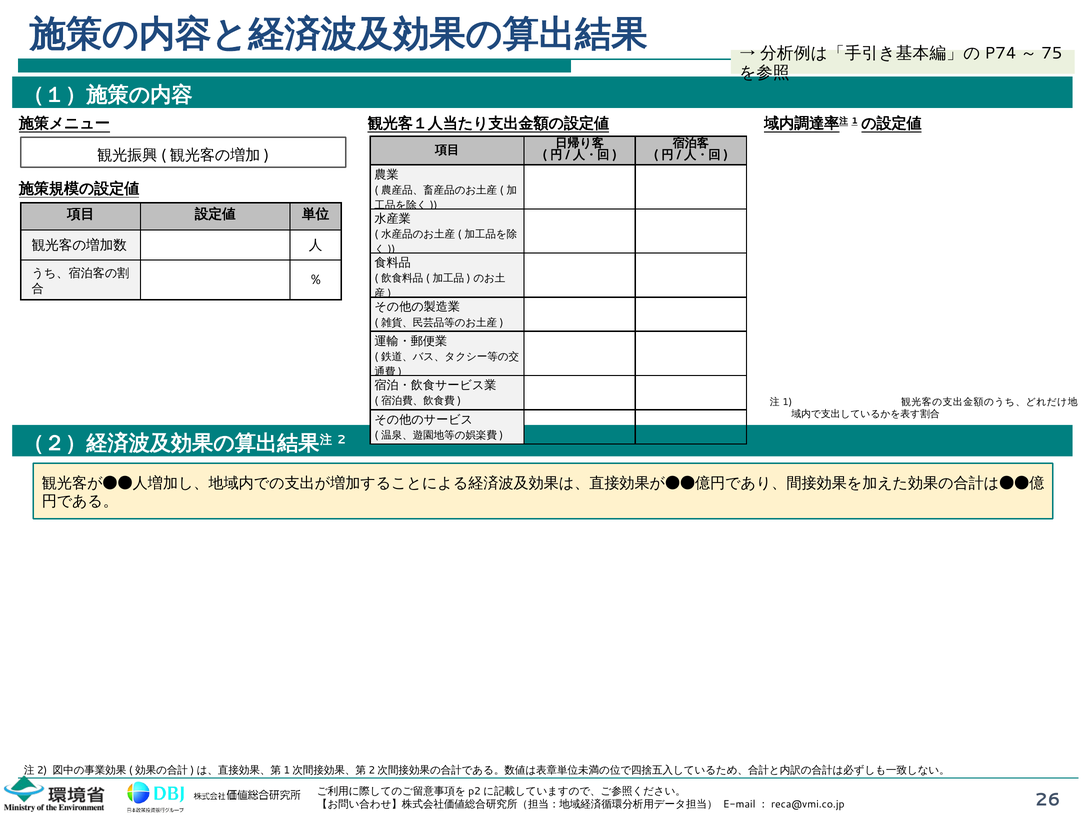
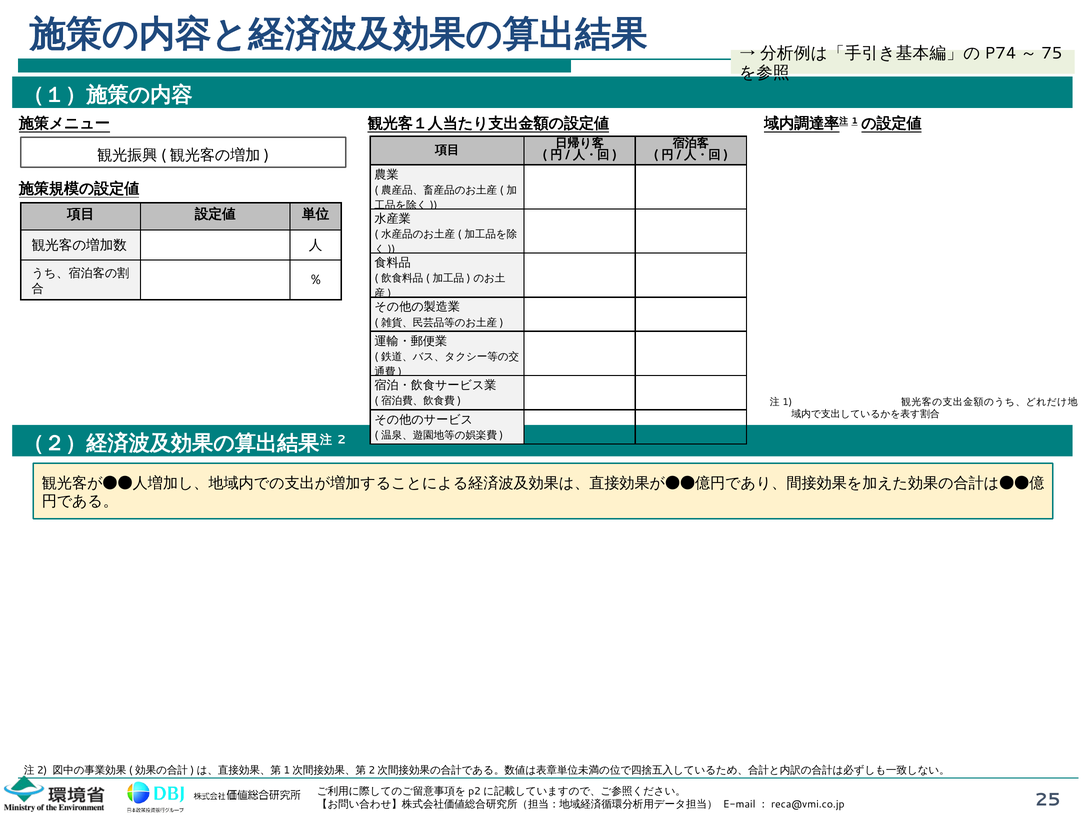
26: 26 -> 25
